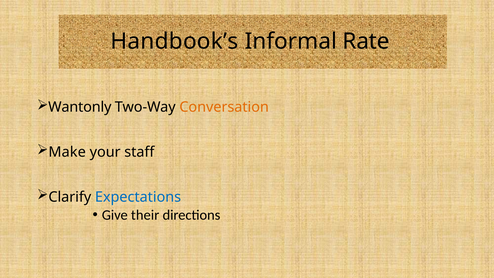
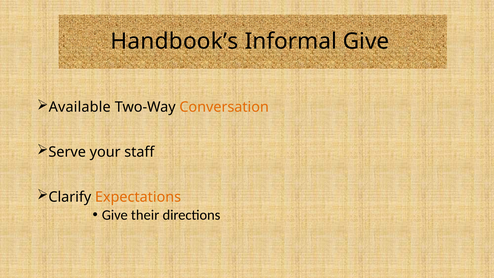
Informal Rate: Rate -> Give
Wantonly: Wantonly -> Available
Make: Make -> Serve
Expectations colour: blue -> orange
